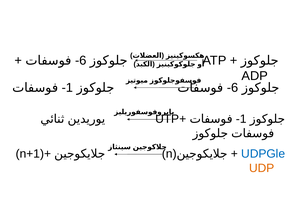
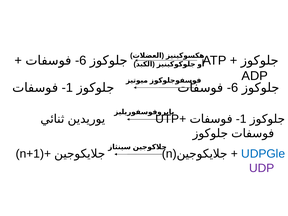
UDP colour: orange -> purple
